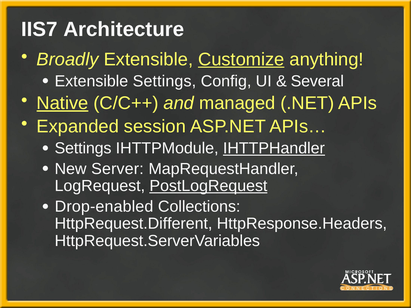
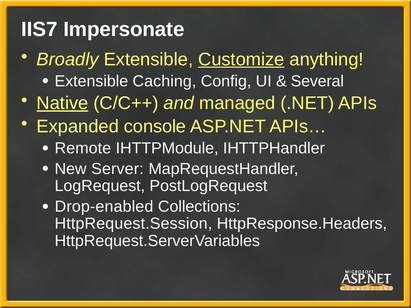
Architecture: Architecture -> Impersonate
Extensible Settings: Settings -> Caching
session: session -> console
Settings at (83, 148): Settings -> Remote
IHTTPHandler underline: present -> none
PostLogRequest underline: present -> none
HttpRequest.Different: HttpRequest.Different -> HttpRequest.Session
